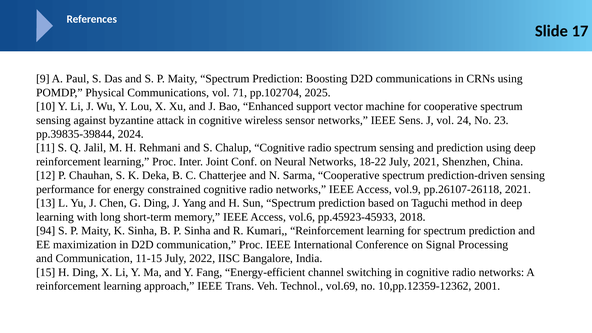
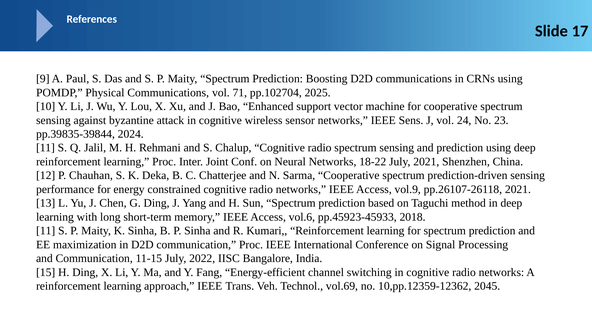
94 at (46, 231): 94 -> 11
2001: 2001 -> 2045
